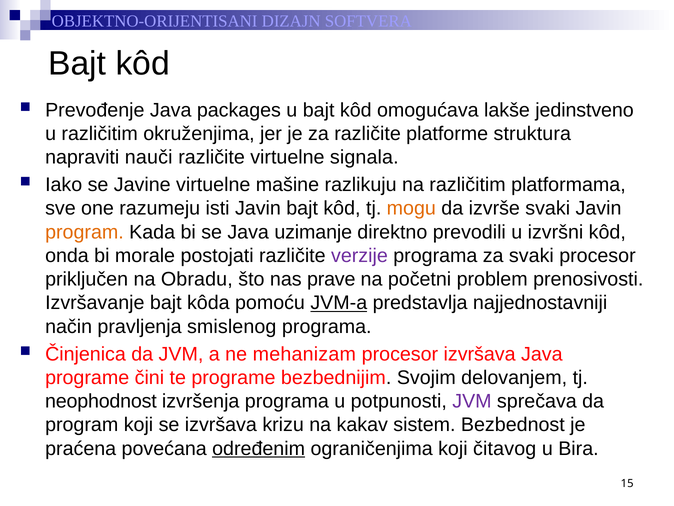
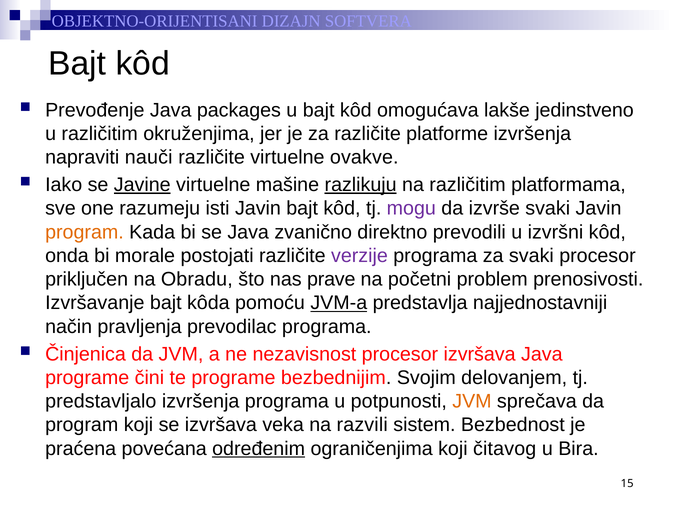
platforme struktura: struktura -> izvršenja
signala: signala -> ovakve
Javine underline: none -> present
razlikuju underline: none -> present
mogu colour: orange -> purple
uzimanje: uzimanje -> zvanično
smislenog: smislenog -> prevodilac
mehanizam: mehanizam -> nezavisnost
neophodnost: neophodnost -> predstavljalo
JVM at (472, 401) colour: purple -> orange
krizu: krizu -> veka
kakav: kakav -> razvili
